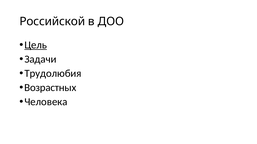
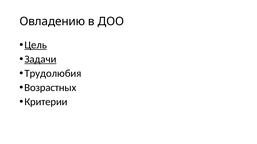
Российской: Российской -> Овладению
Задачи underline: none -> present
Человека: Человека -> Критерии
